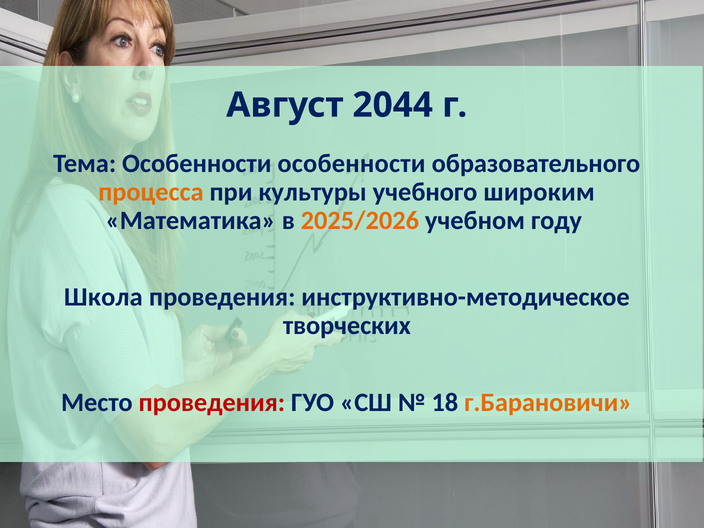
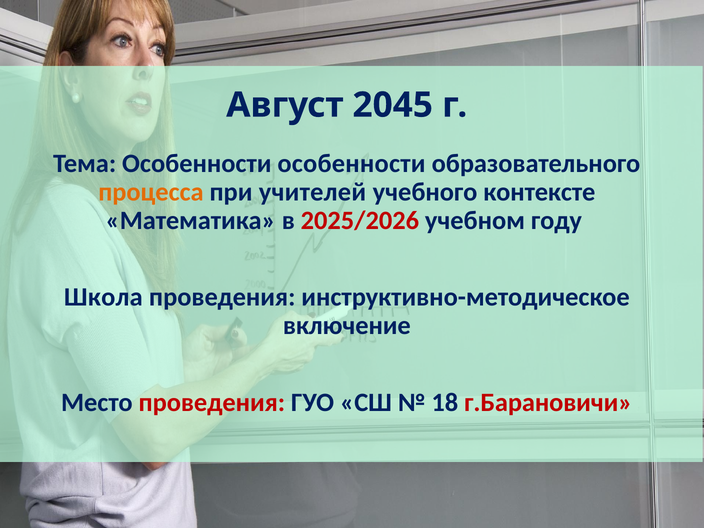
2044: 2044 -> 2045
культуры: культуры -> учителей
широким: широким -> контексте
2025/2026 colour: orange -> red
творческих: творческих -> включение
г.Барановичи colour: orange -> red
